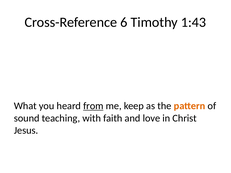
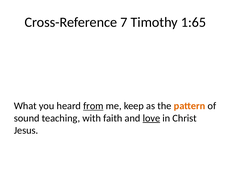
6: 6 -> 7
1:43: 1:43 -> 1:65
love underline: none -> present
